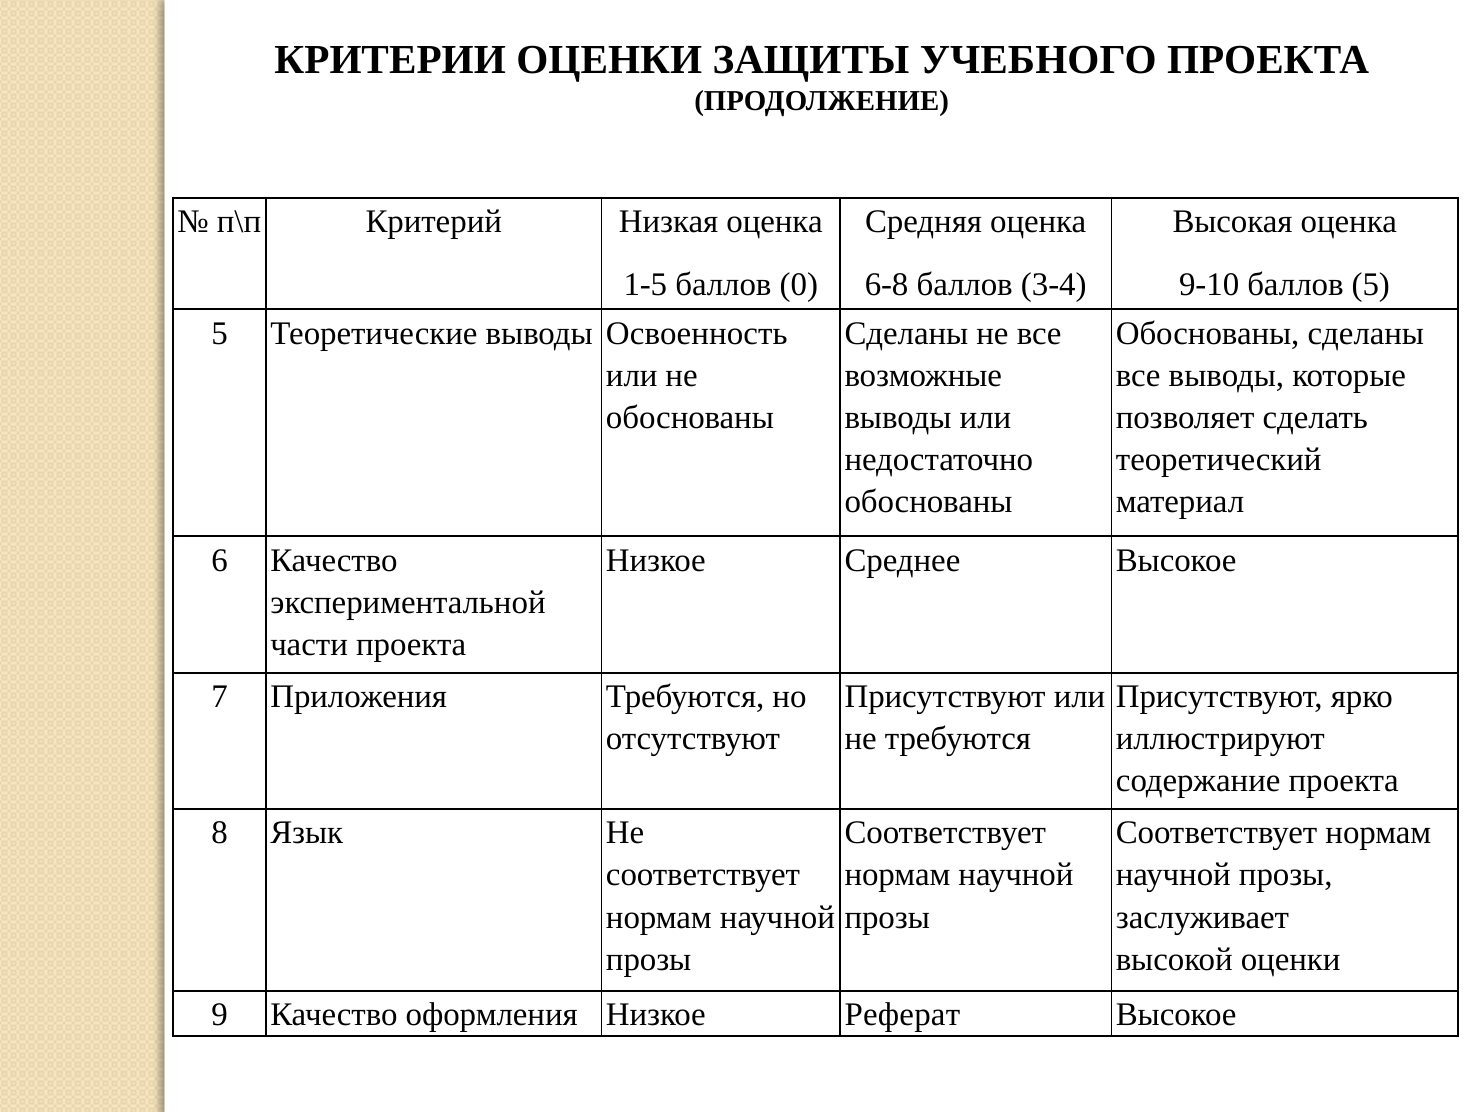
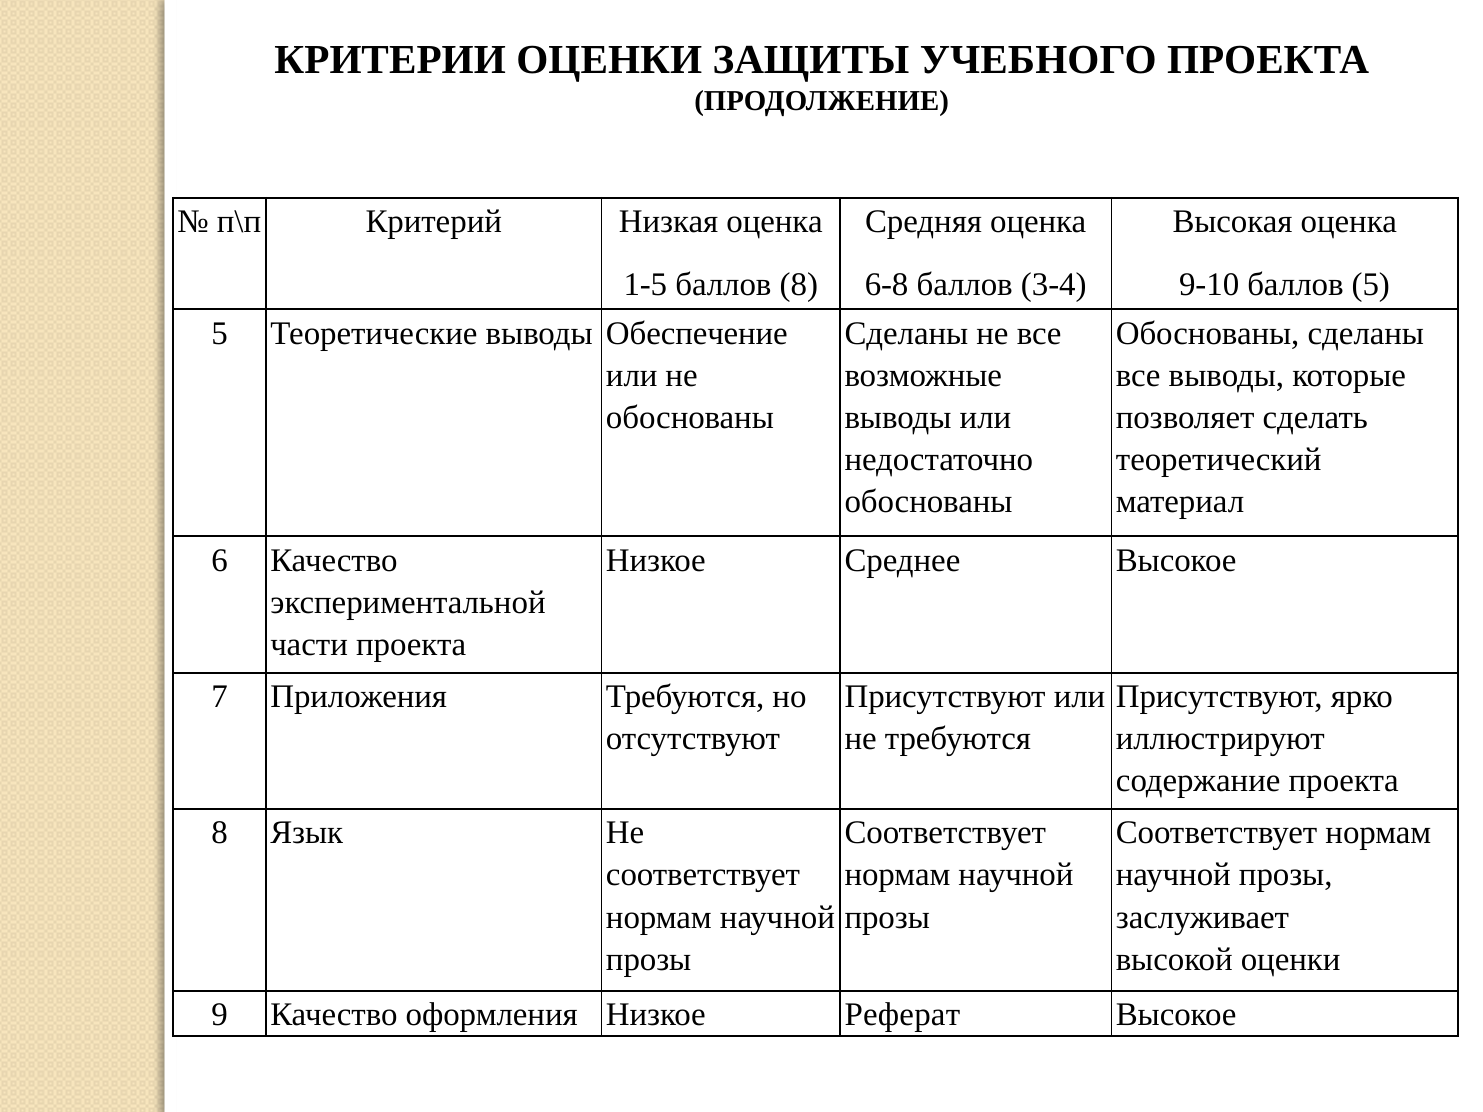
баллов 0: 0 -> 8
Освоенность: Освоенность -> Обеспечение
